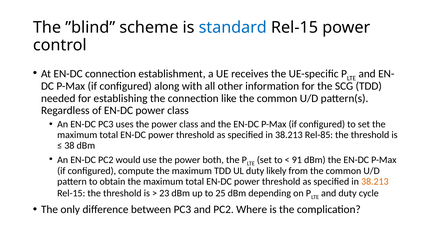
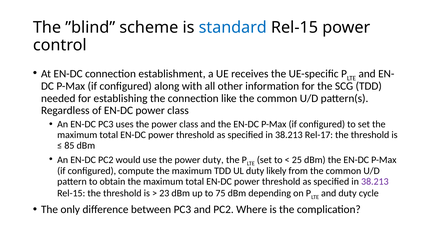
Rel-85: Rel-85 -> Rel-17
38: 38 -> 85
power both: both -> duty
91: 91 -> 25
38.213 at (375, 181) colour: orange -> purple
25: 25 -> 75
